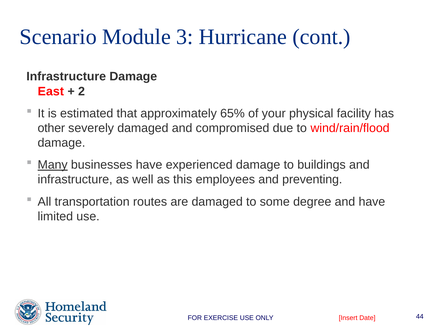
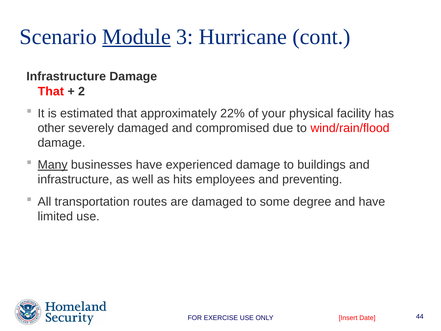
Module underline: none -> present
East at (51, 91): East -> That
65%: 65% -> 22%
this: this -> hits
